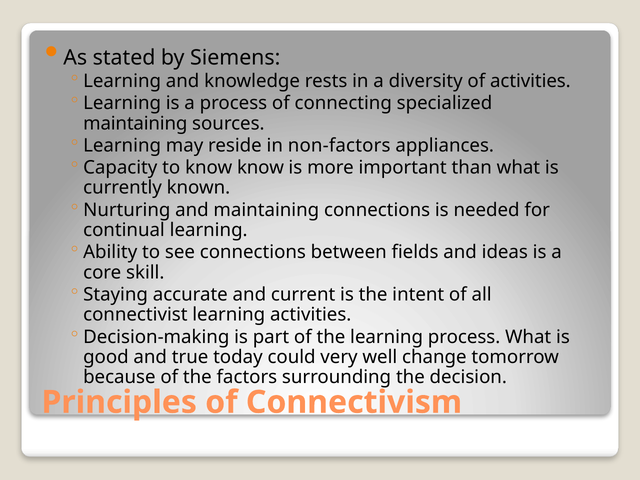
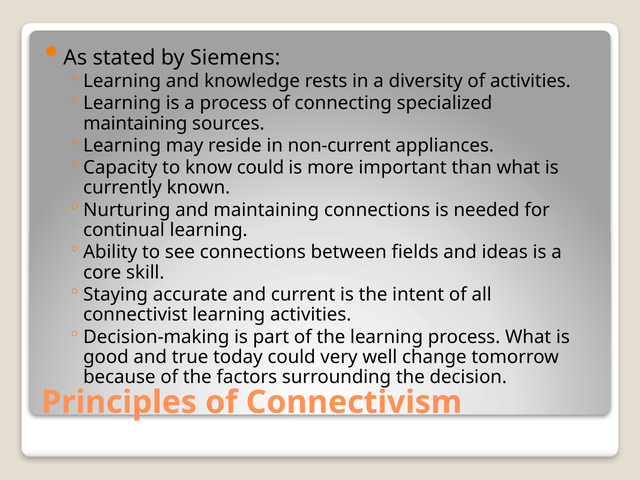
non-factors: non-factors -> non-current
know know: know -> could
